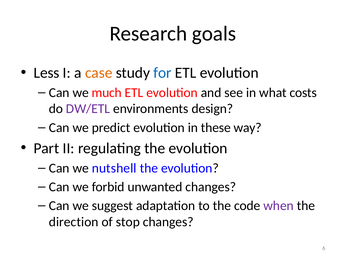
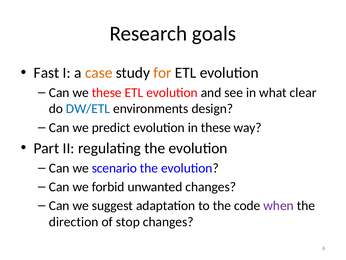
Less: Less -> Fast
for colour: blue -> orange
we much: much -> these
costs: costs -> clear
DW/ETL colour: purple -> blue
nutshell: nutshell -> scenario
